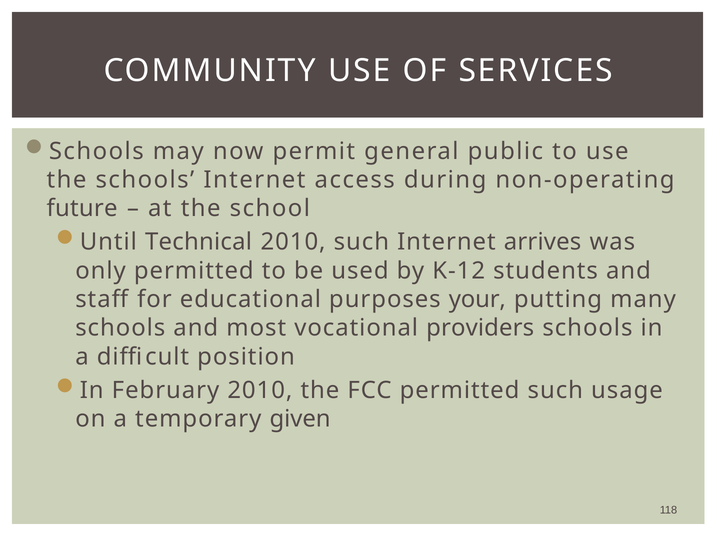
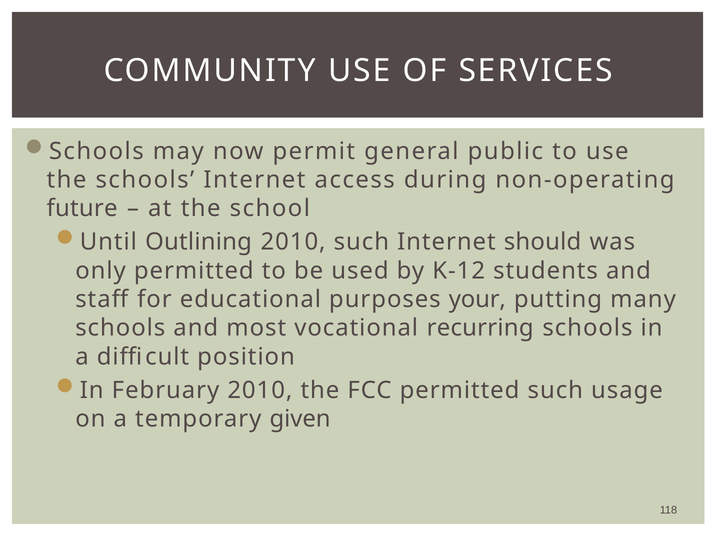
Technical: Technical -> Outlining
arrives: arrives -> should
providers: providers -> recurring
